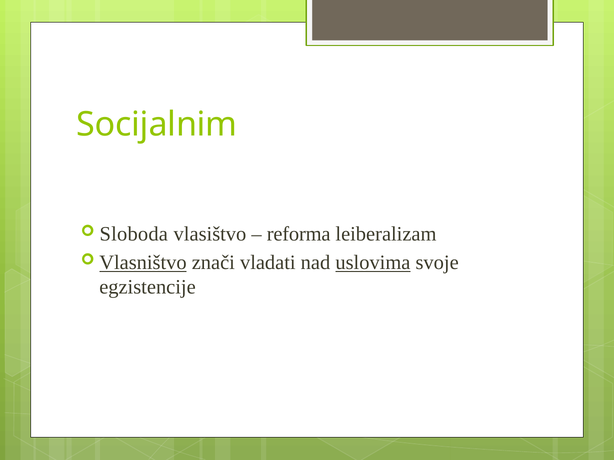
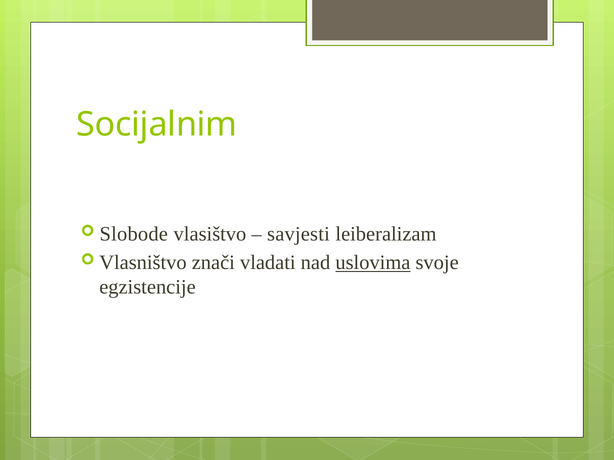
Sloboda: Sloboda -> Slobode
reforma: reforma -> savjesti
Vlasništvo underline: present -> none
